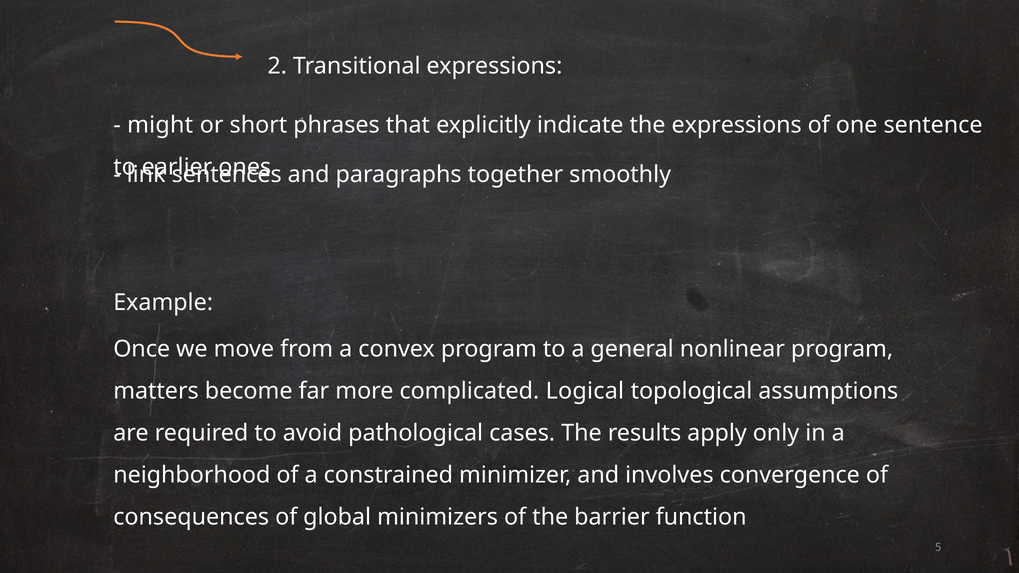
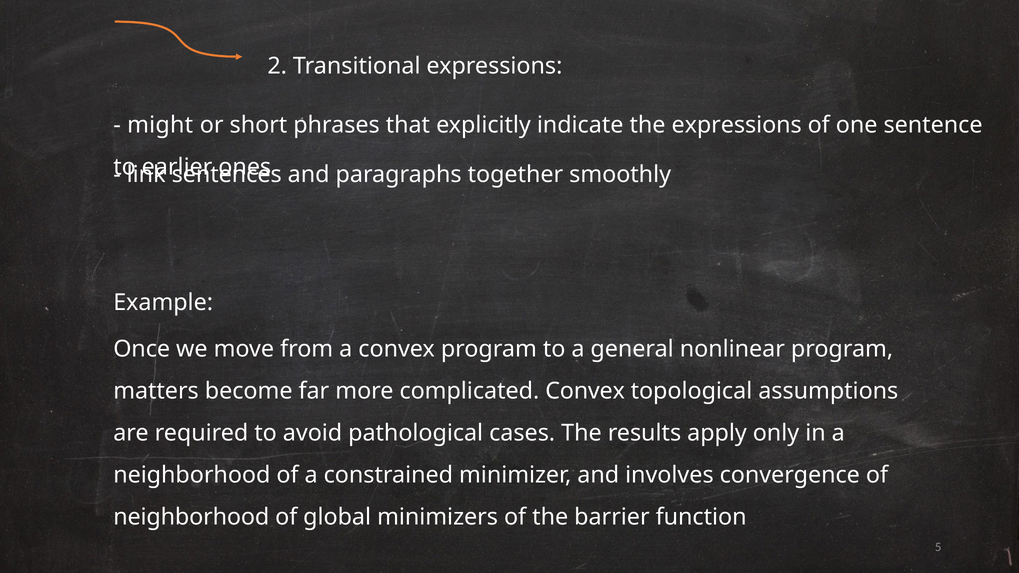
complicated Logical: Logical -> Convex
consequences at (191, 517): consequences -> neighborhood
